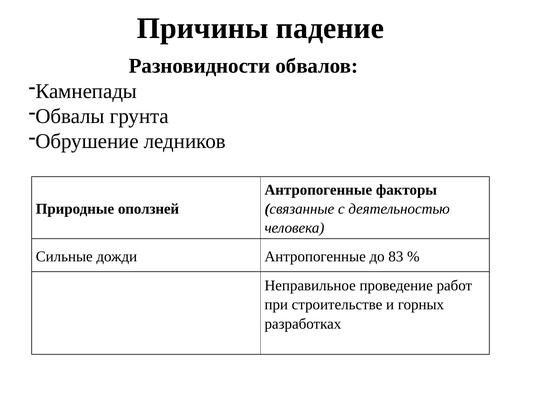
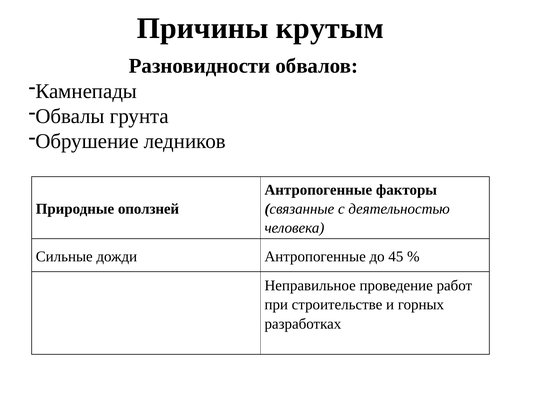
падение: падение -> крутым
83: 83 -> 45
